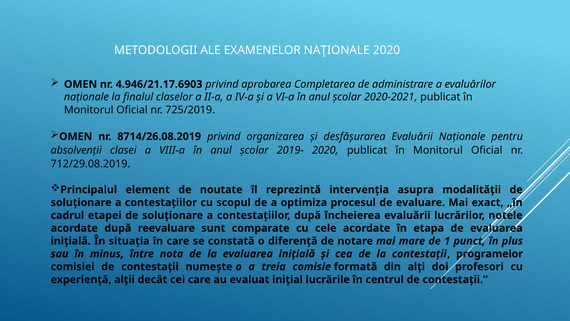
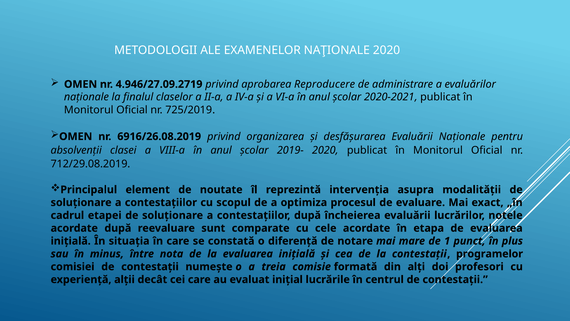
4.946/21.17.6903: 4.946/21.17.6903 -> 4.946/27.09.2719
Completarea: Completarea -> Reproducere
8714/26.08.2019: 8714/26.08.2019 -> 6916/26.08.2019
